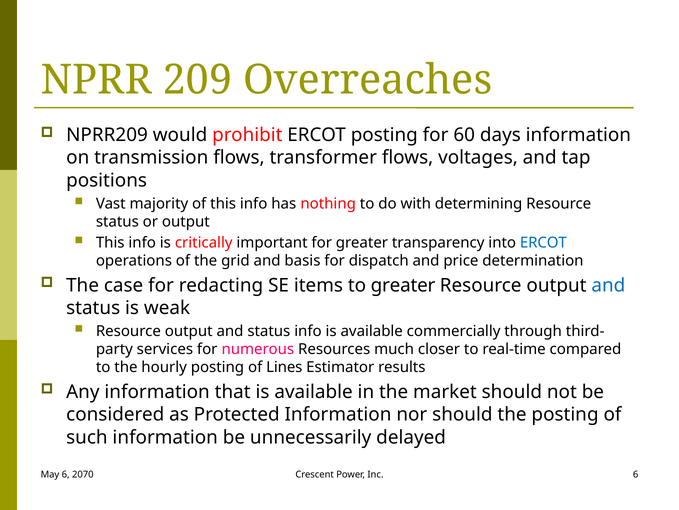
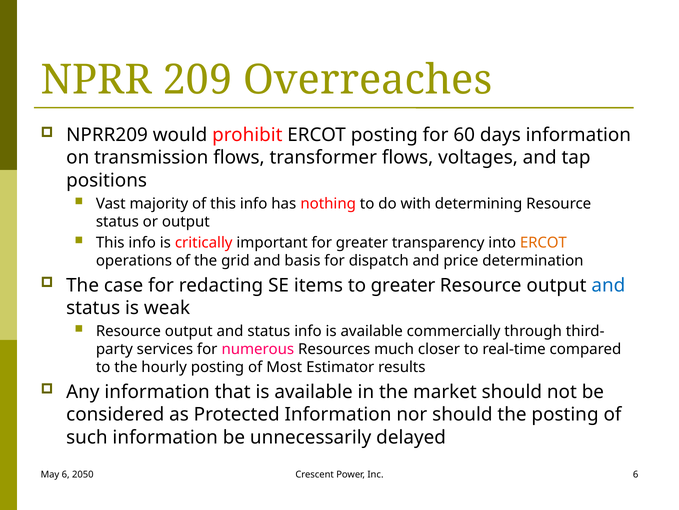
ERCOT at (543, 242) colour: blue -> orange
Lines: Lines -> Most
2070: 2070 -> 2050
